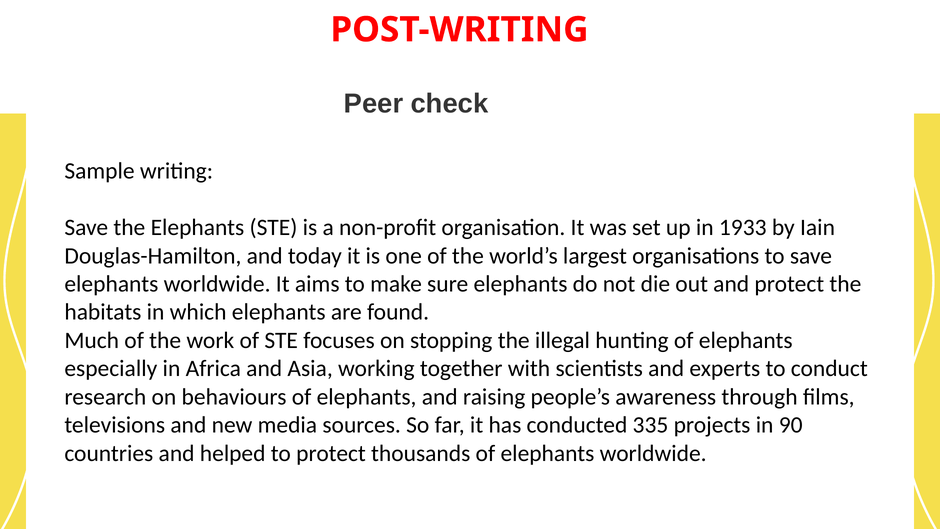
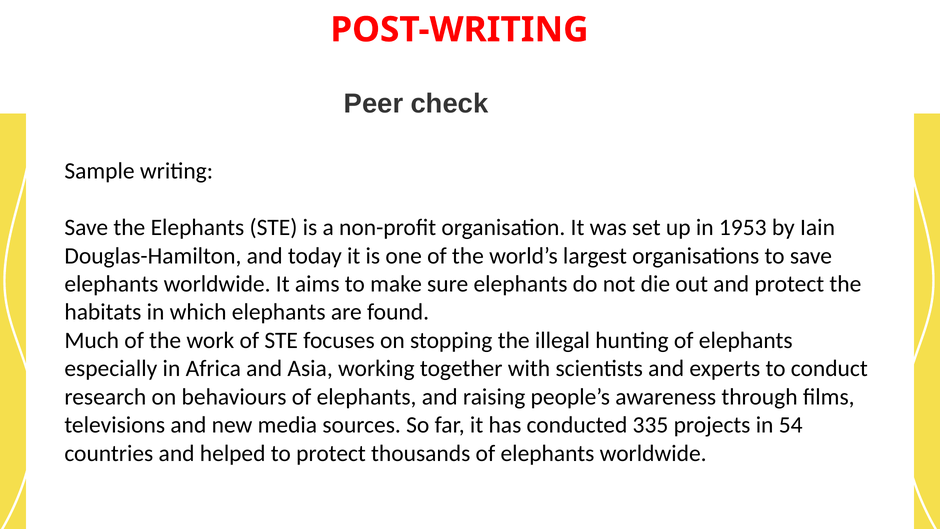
1933: 1933 -> 1953
90: 90 -> 54
